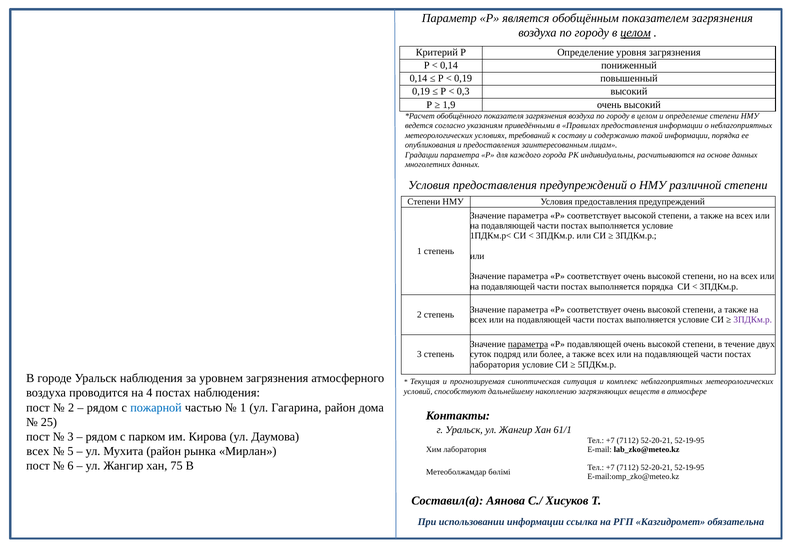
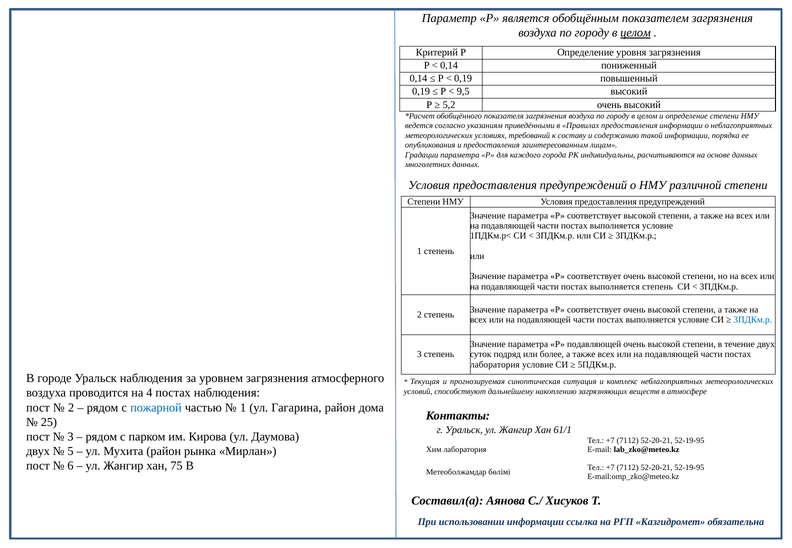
0,3: 0,3 -> 9,5
1,9: 1,9 -> 5,2
выполняется порядка: порядка -> степень
3ПДКм.р at (753, 320) colour: purple -> blue
параметра at (528, 344) underline: present -> none
всех at (38, 452): всех -> двух
